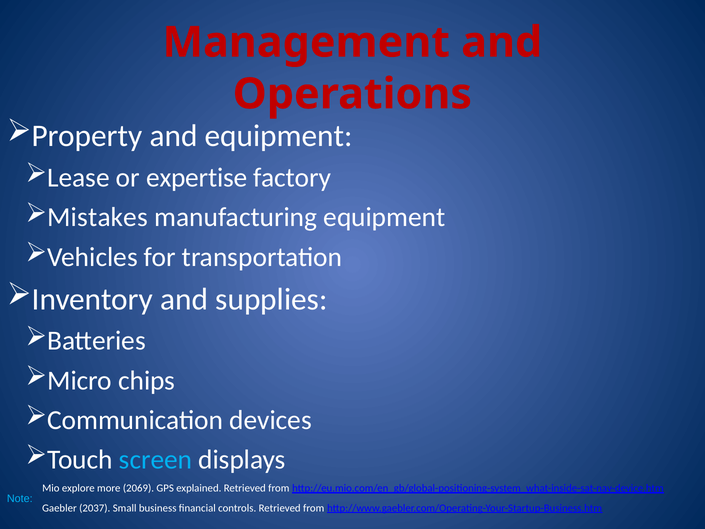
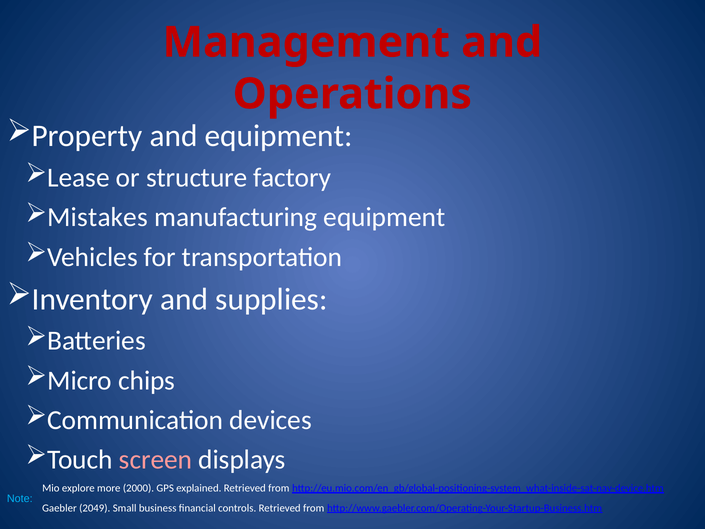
expertise: expertise -> structure
screen colour: light blue -> pink
2069: 2069 -> 2000
2037: 2037 -> 2049
